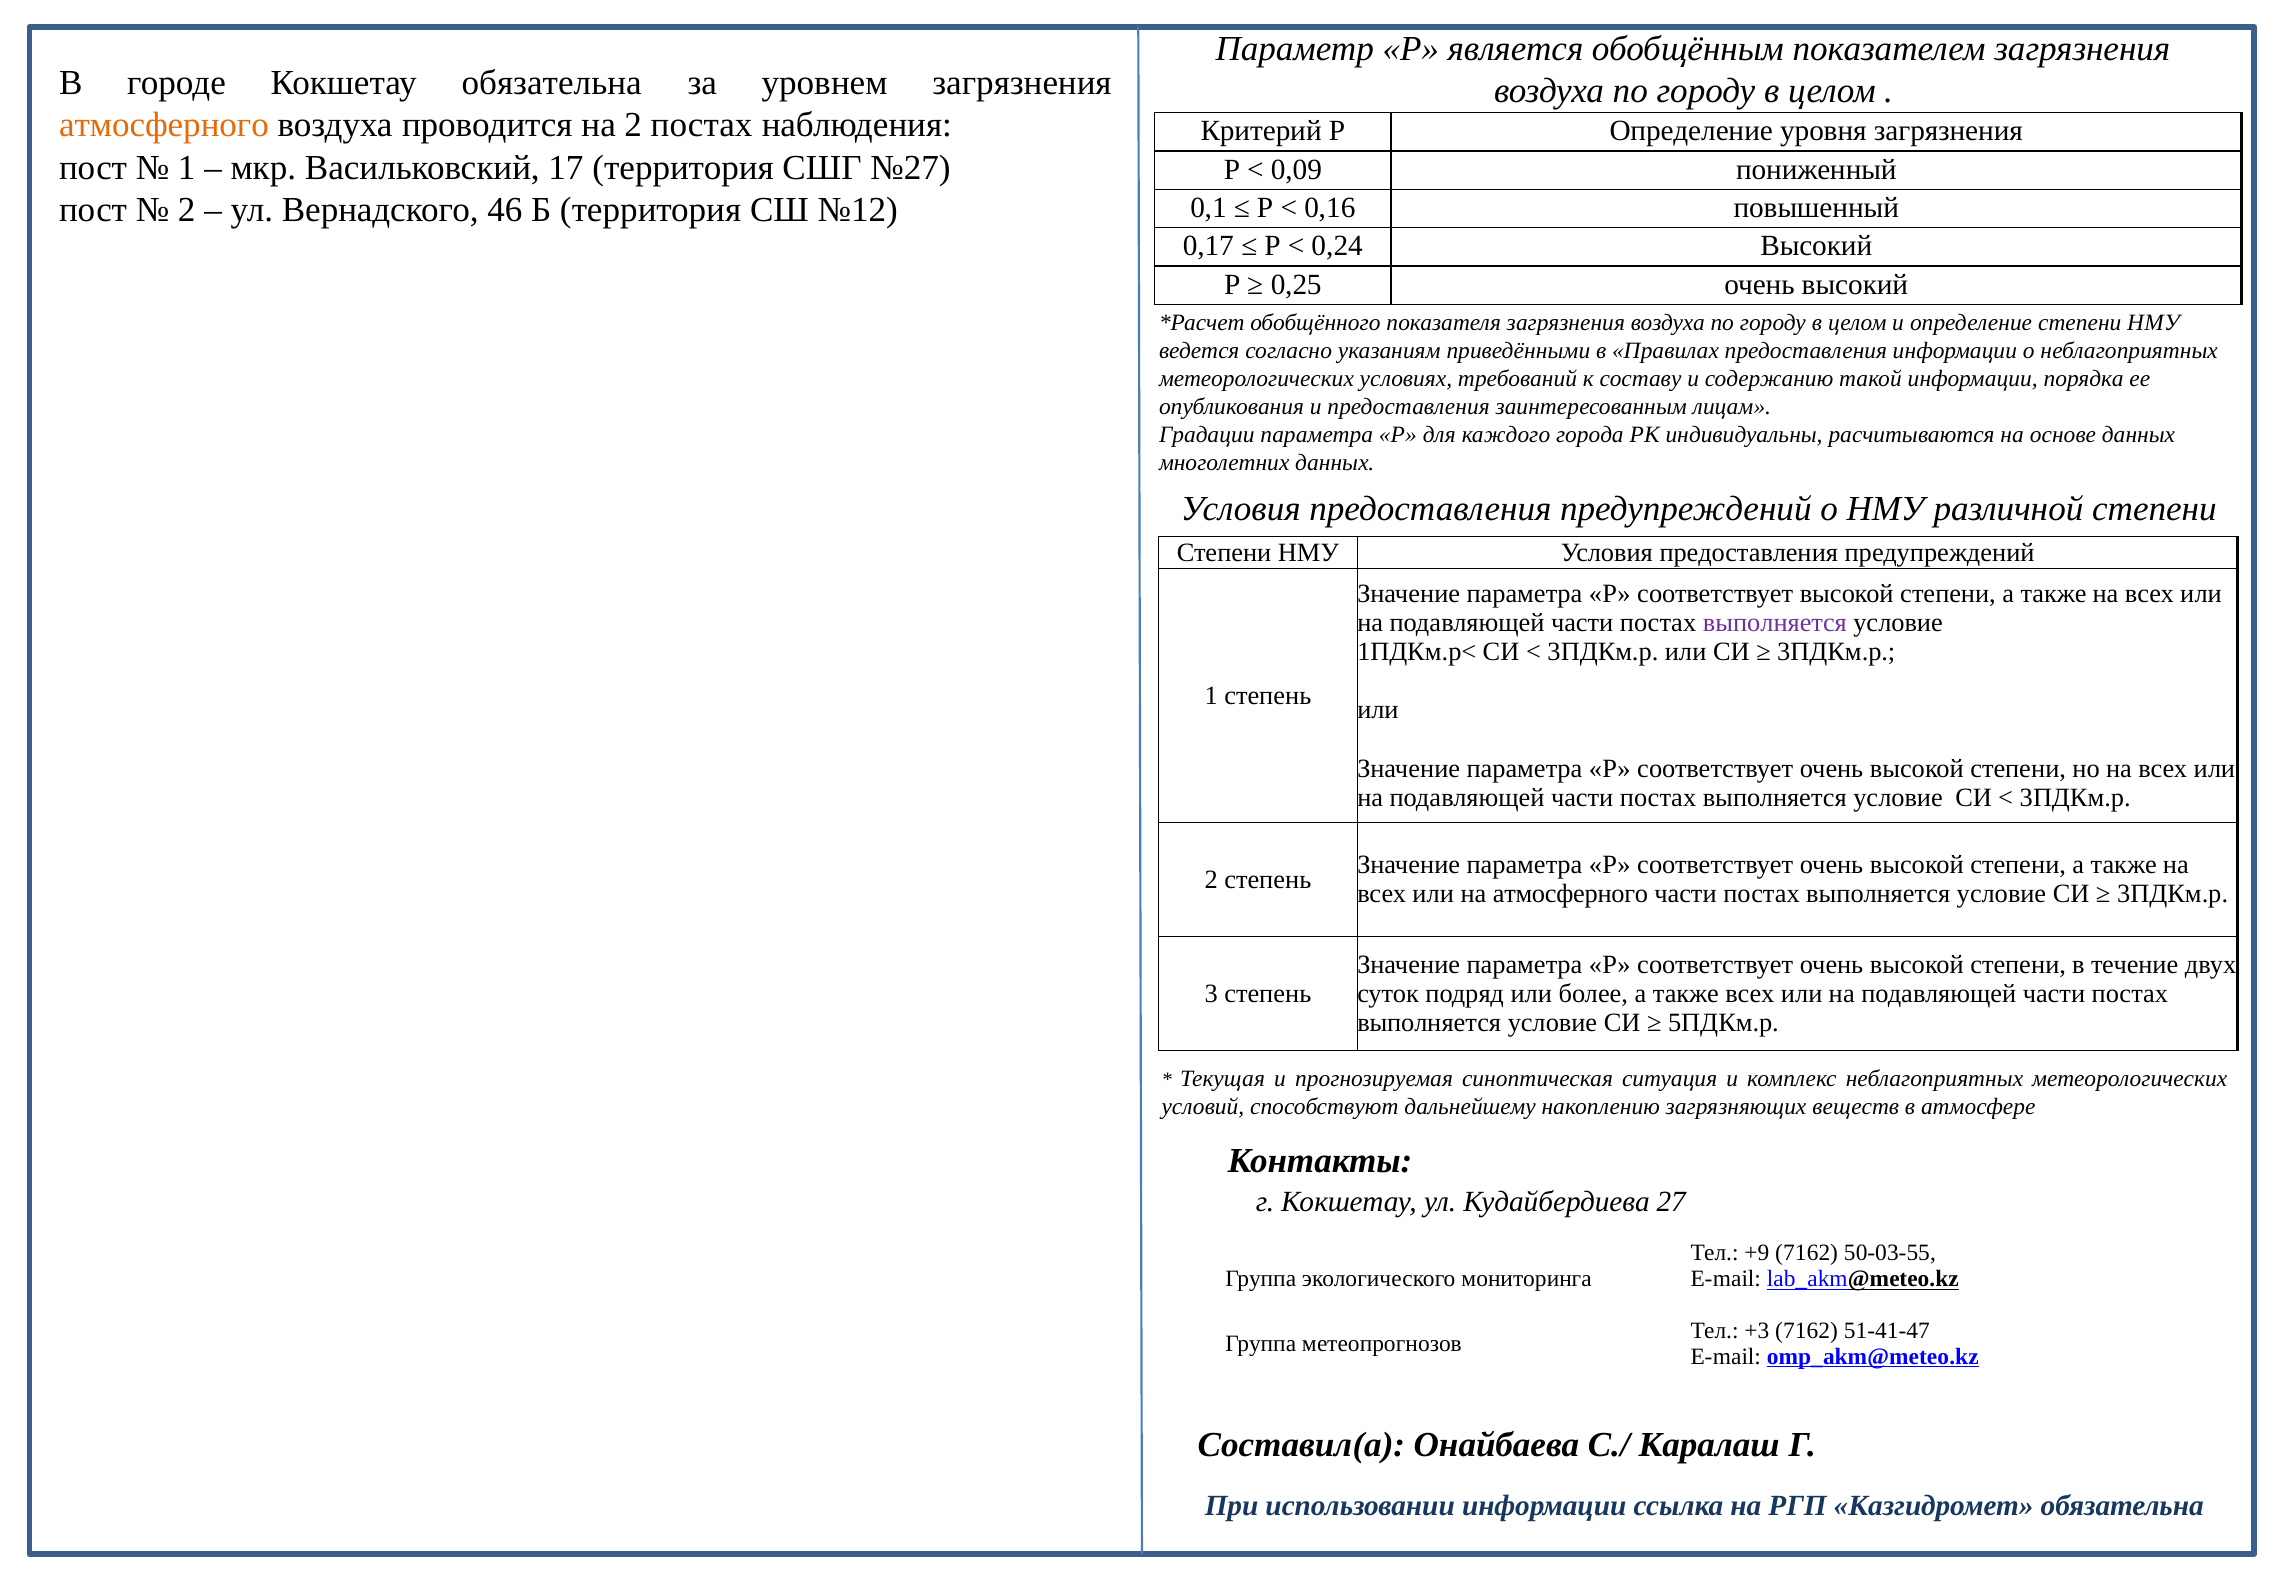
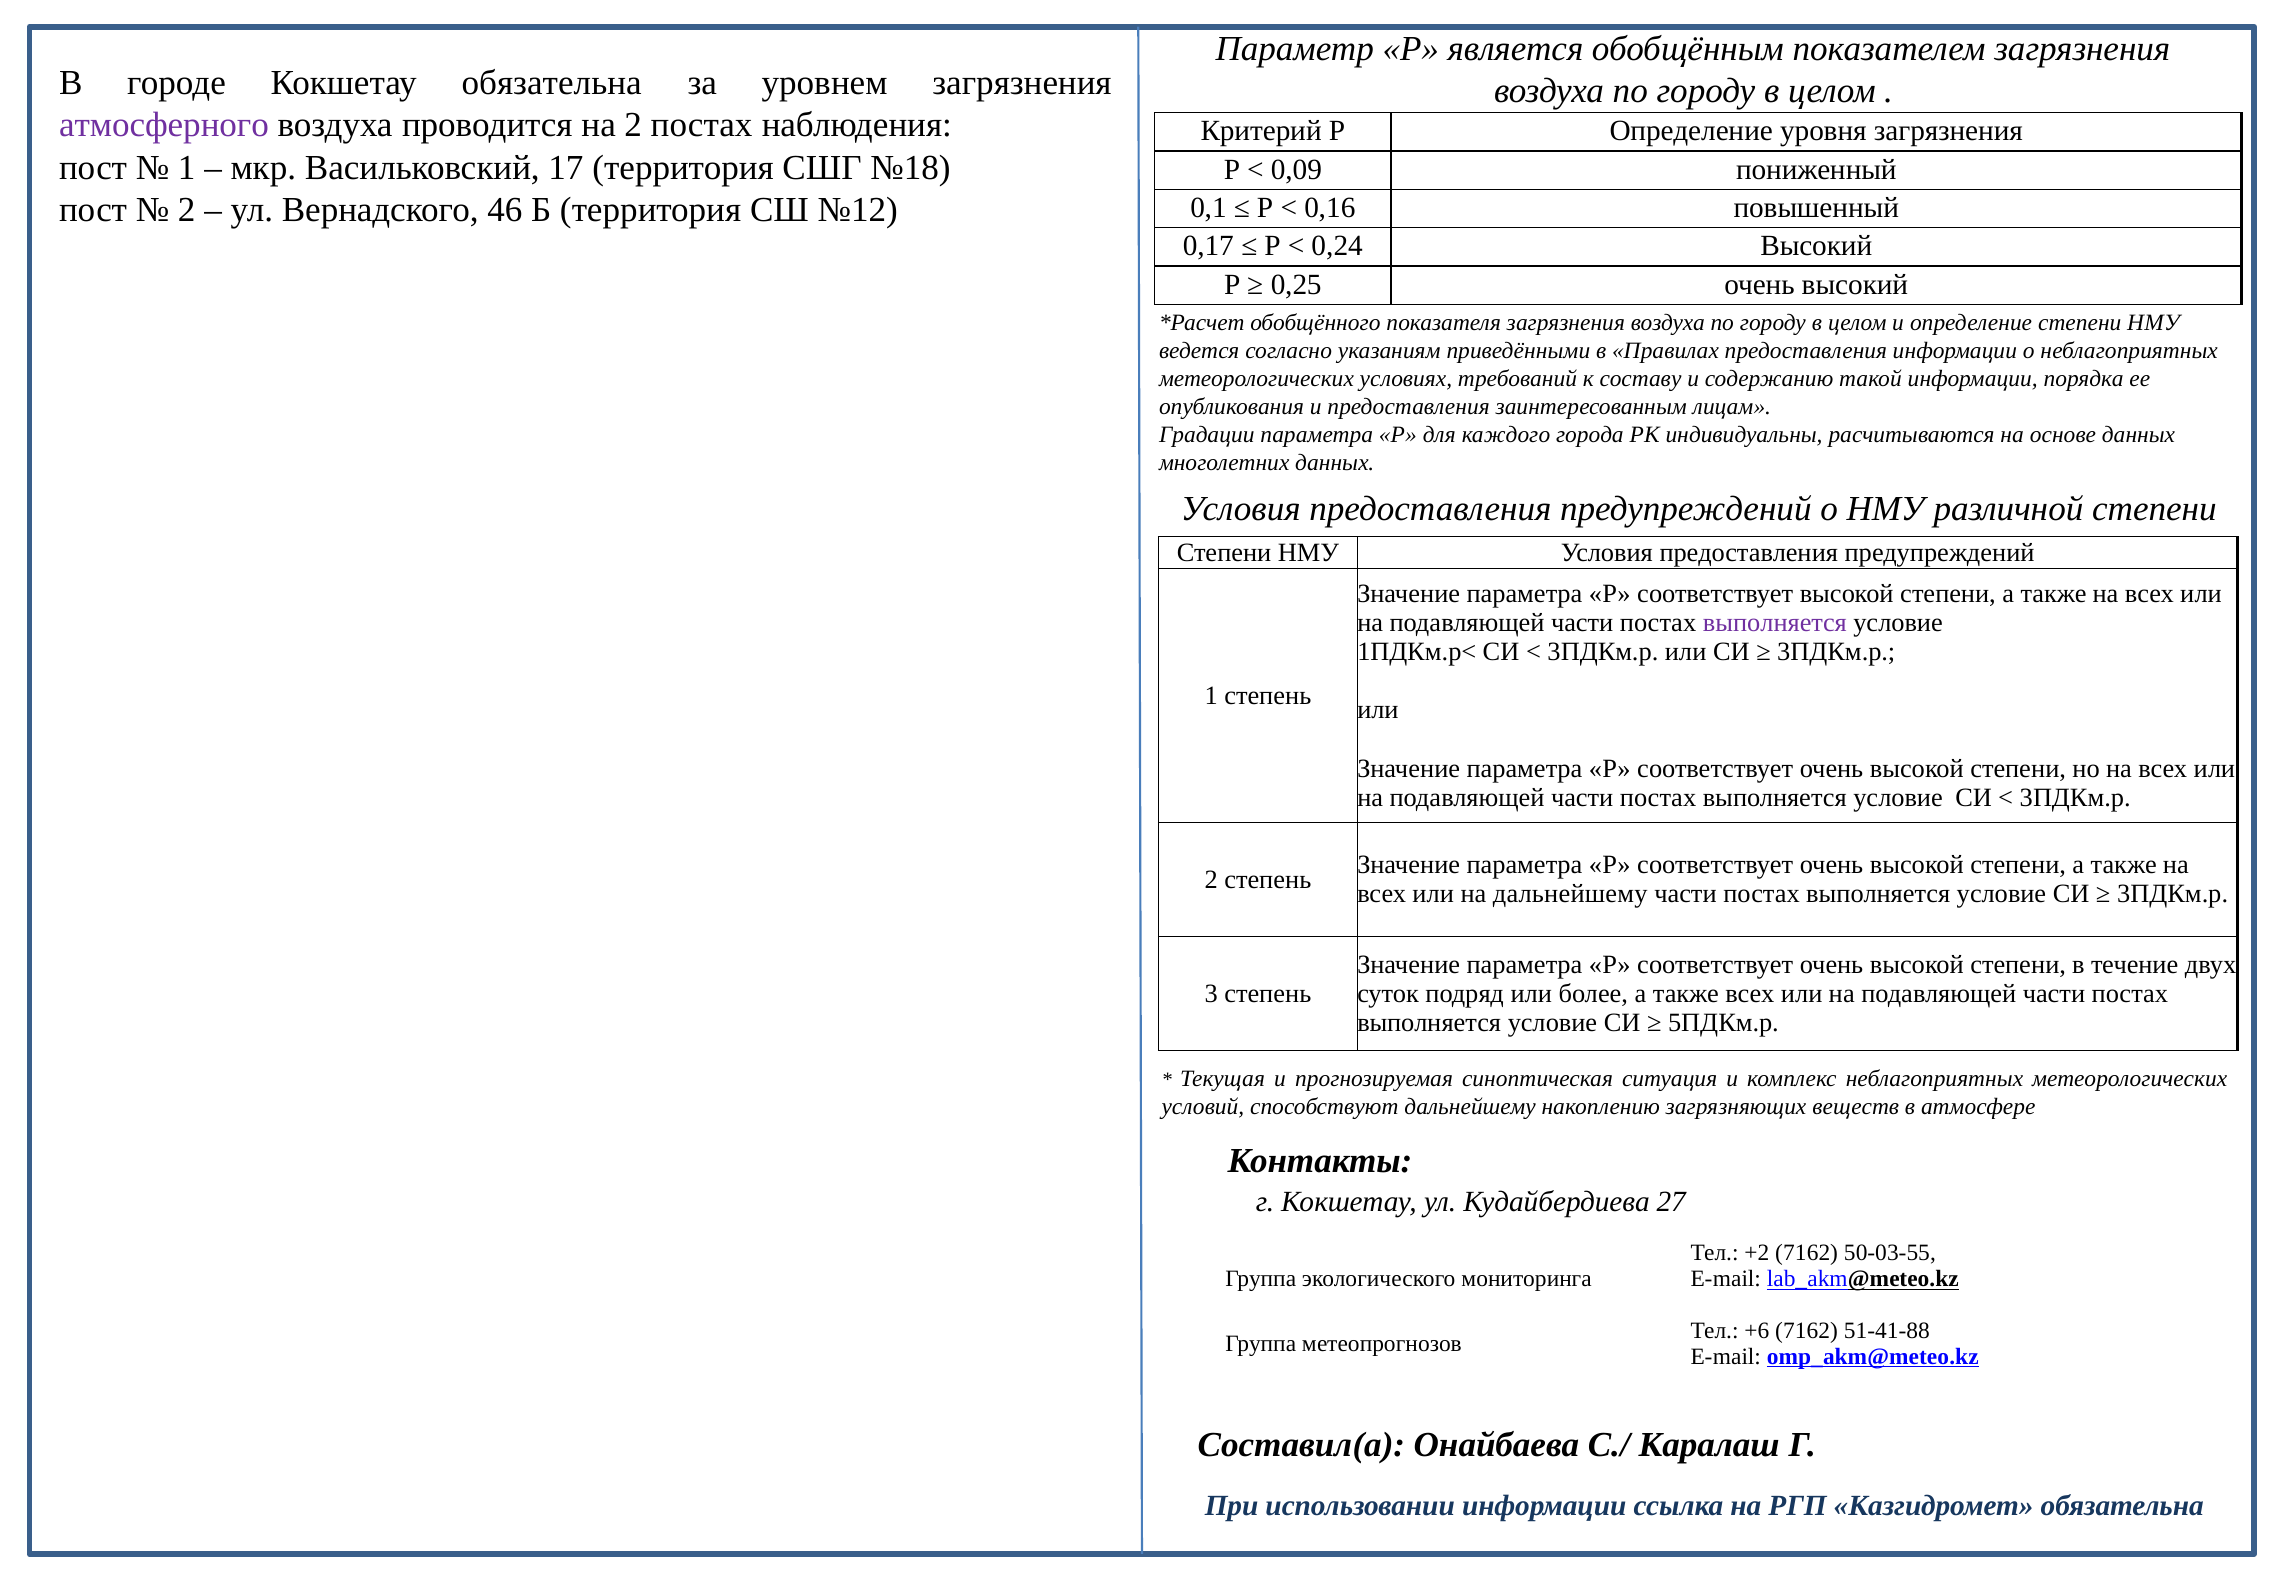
атмосферного at (164, 125) colour: orange -> purple
№27: №27 -> №18
на атмосферного: атмосферного -> дальнейшему
+9: +9 -> +2
+3: +3 -> +6
51-41-47: 51-41-47 -> 51-41-88
